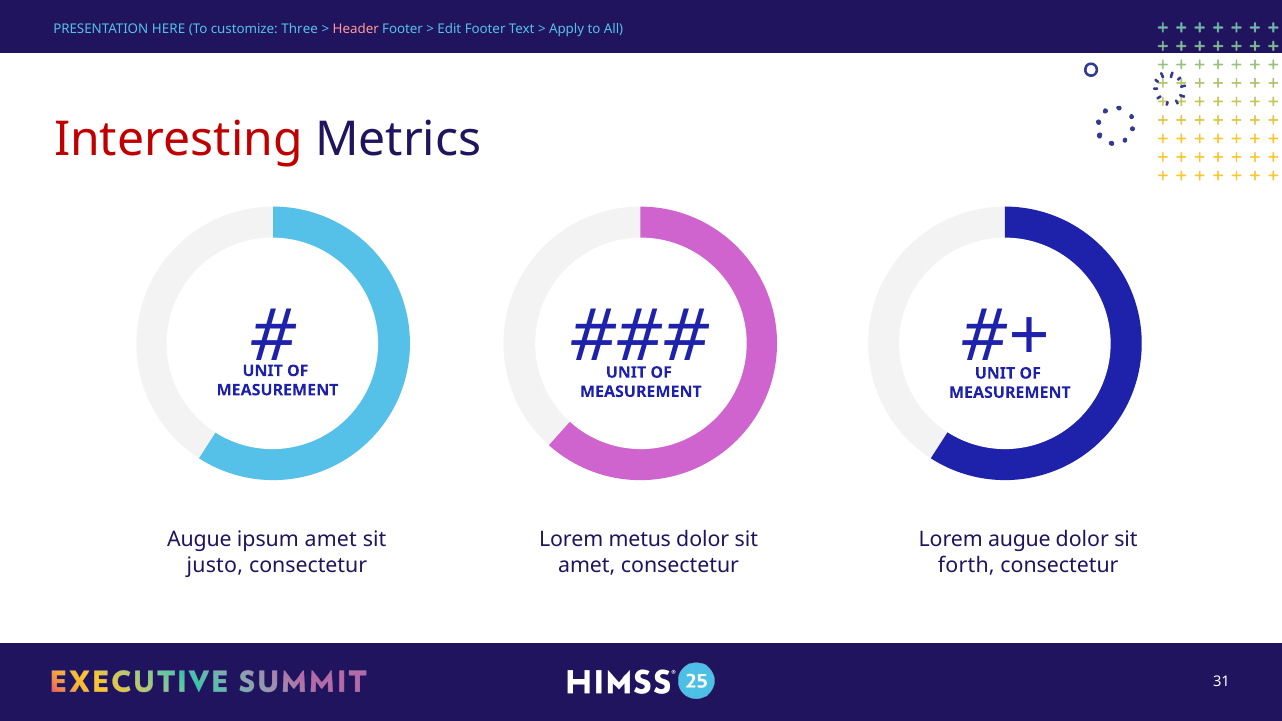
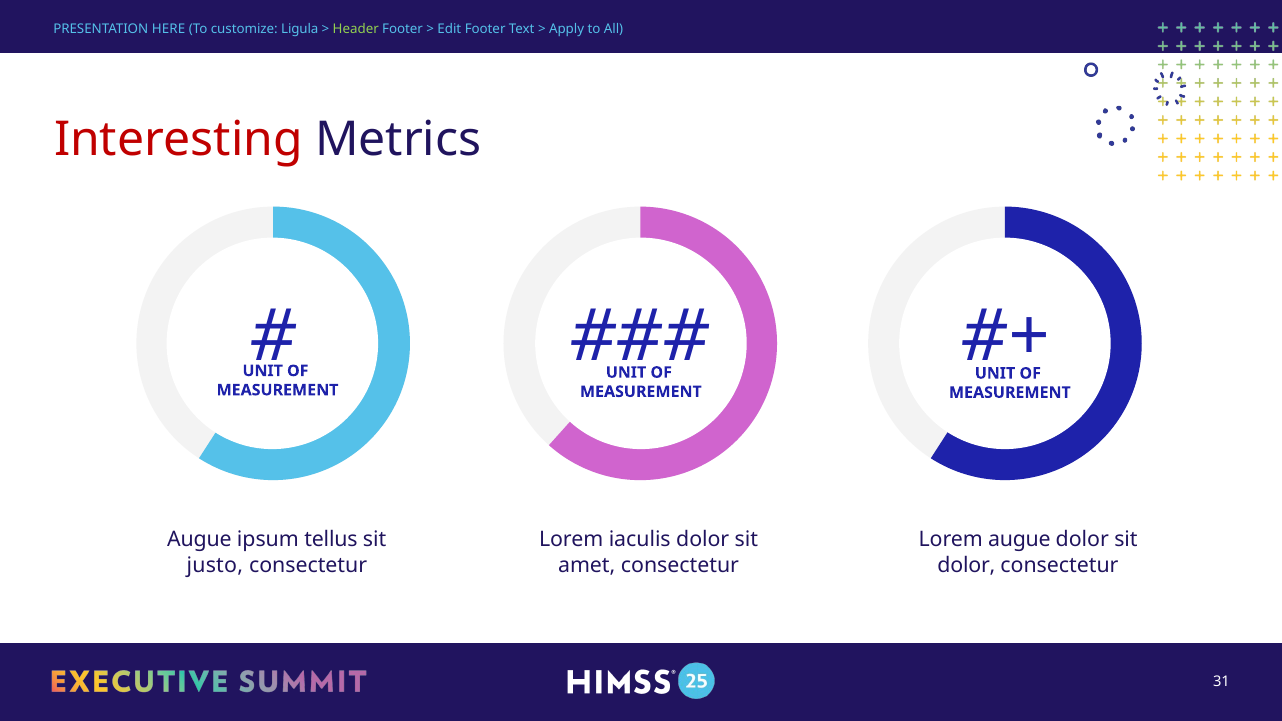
Three: Three -> Ligula
Header colour: pink -> light green
ipsum amet: amet -> tellus
metus: metus -> iaculis
forth at (966, 565): forth -> dolor
